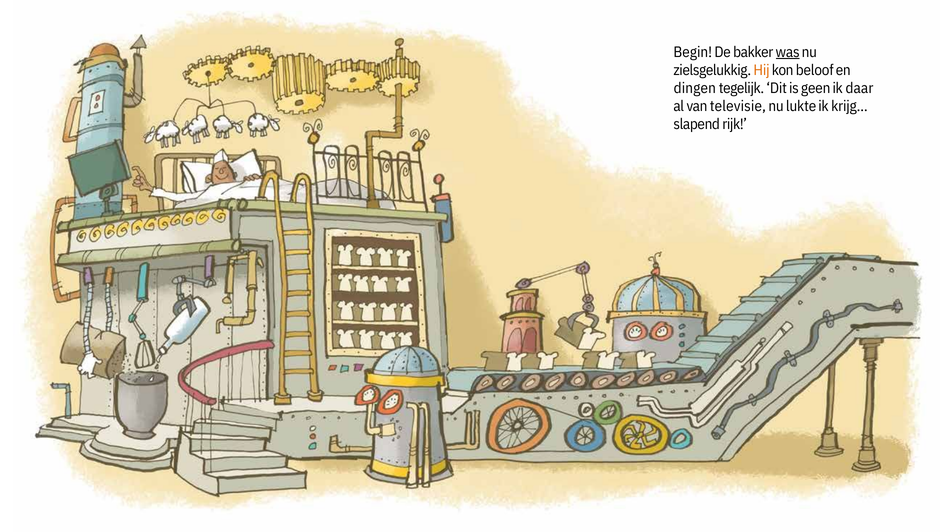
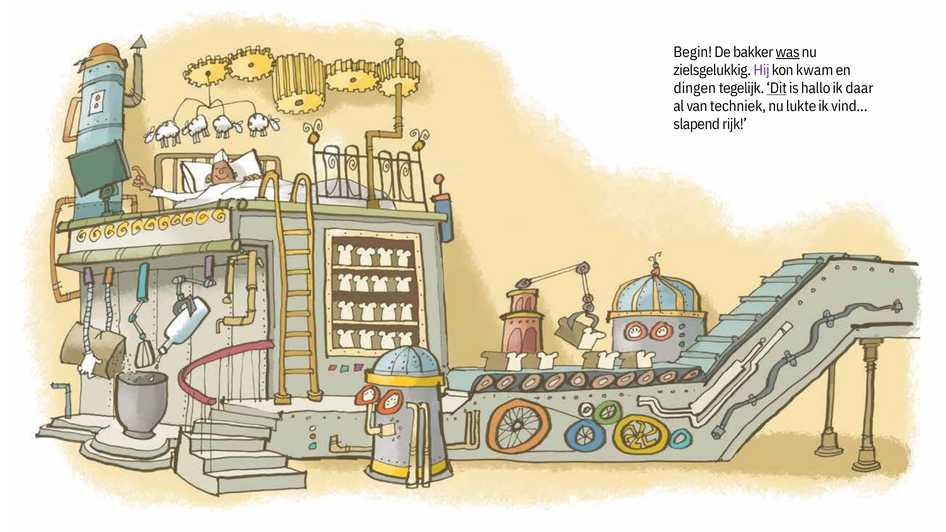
Hij colour: orange -> purple
beloof: beloof -> kwam
Dit underline: none -> present
geen: geen -> hallo
televisie: televisie -> techniek
krijg…: krijg… -> vind…
